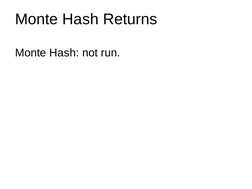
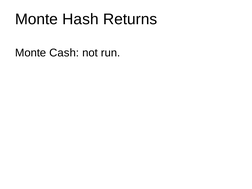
Hash at (64, 53): Hash -> Cash
